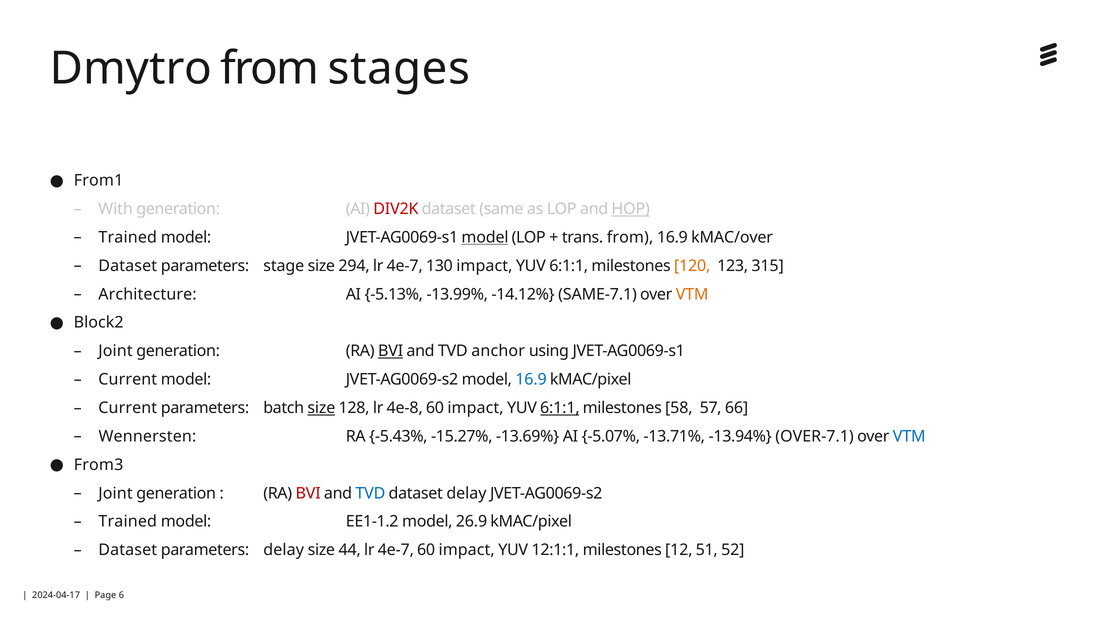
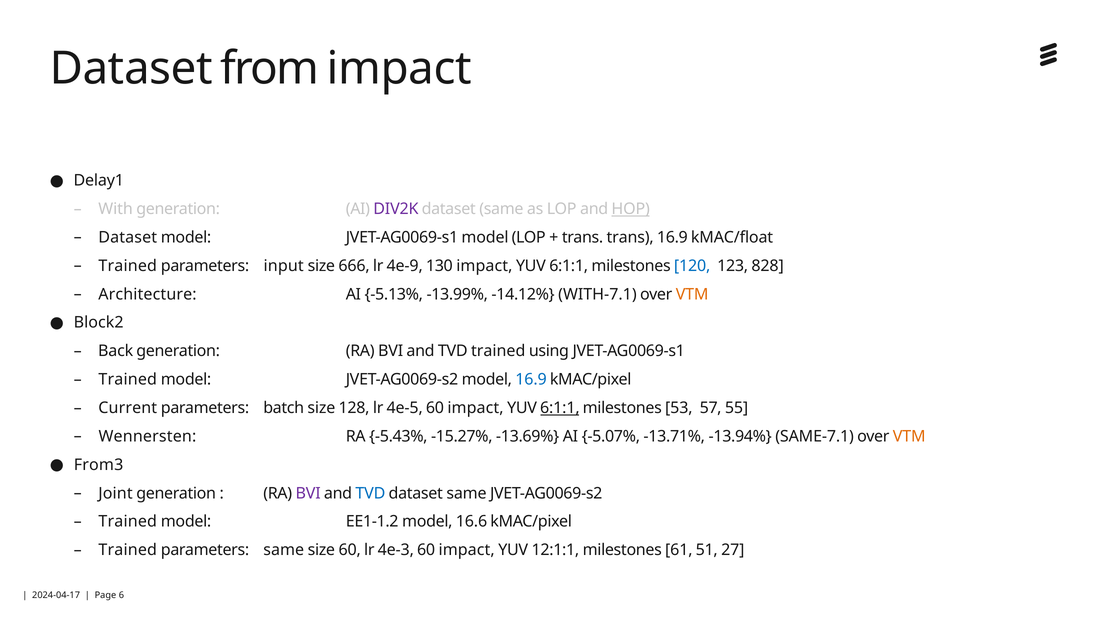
Dmytro at (131, 68): Dmytro -> Dataset
from stages: stages -> impact
From1: From1 -> Delay1
DIV2K colour: red -> purple
Trained at (128, 237): Trained -> Dataset
model at (485, 237) underline: present -> none
trans from: from -> trans
kMAC/over: kMAC/over -> kMAC/float
Dataset at (128, 266): Dataset -> Trained
stage: stage -> input
294: 294 -> 666
4e-7 at (405, 266): 4e-7 -> 4e-9
120 colour: orange -> blue
315: 315 -> 828
SAME-7.1: SAME-7.1 -> WITH-7.1
Joint at (116, 351): Joint -> Back
BVI at (391, 351) underline: present -> none
TVD anchor: anchor -> trained
Current at (128, 379): Current -> Trained
size at (321, 408) underline: present -> none
4e-8: 4e-8 -> 4e-5
58: 58 -> 53
66: 66 -> 55
OVER-7.1: OVER-7.1 -> SAME-7.1
VTM at (909, 436) colour: blue -> orange
BVI at (308, 493) colour: red -> purple
delay at (466, 493): delay -> same
26.9: 26.9 -> 16.6
Dataset at (128, 550): Dataset -> Trained
parameters delay: delay -> same
size 44: 44 -> 60
4e-7 at (396, 550): 4e-7 -> 4e-3
12: 12 -> 61
52: 52 -> 27
